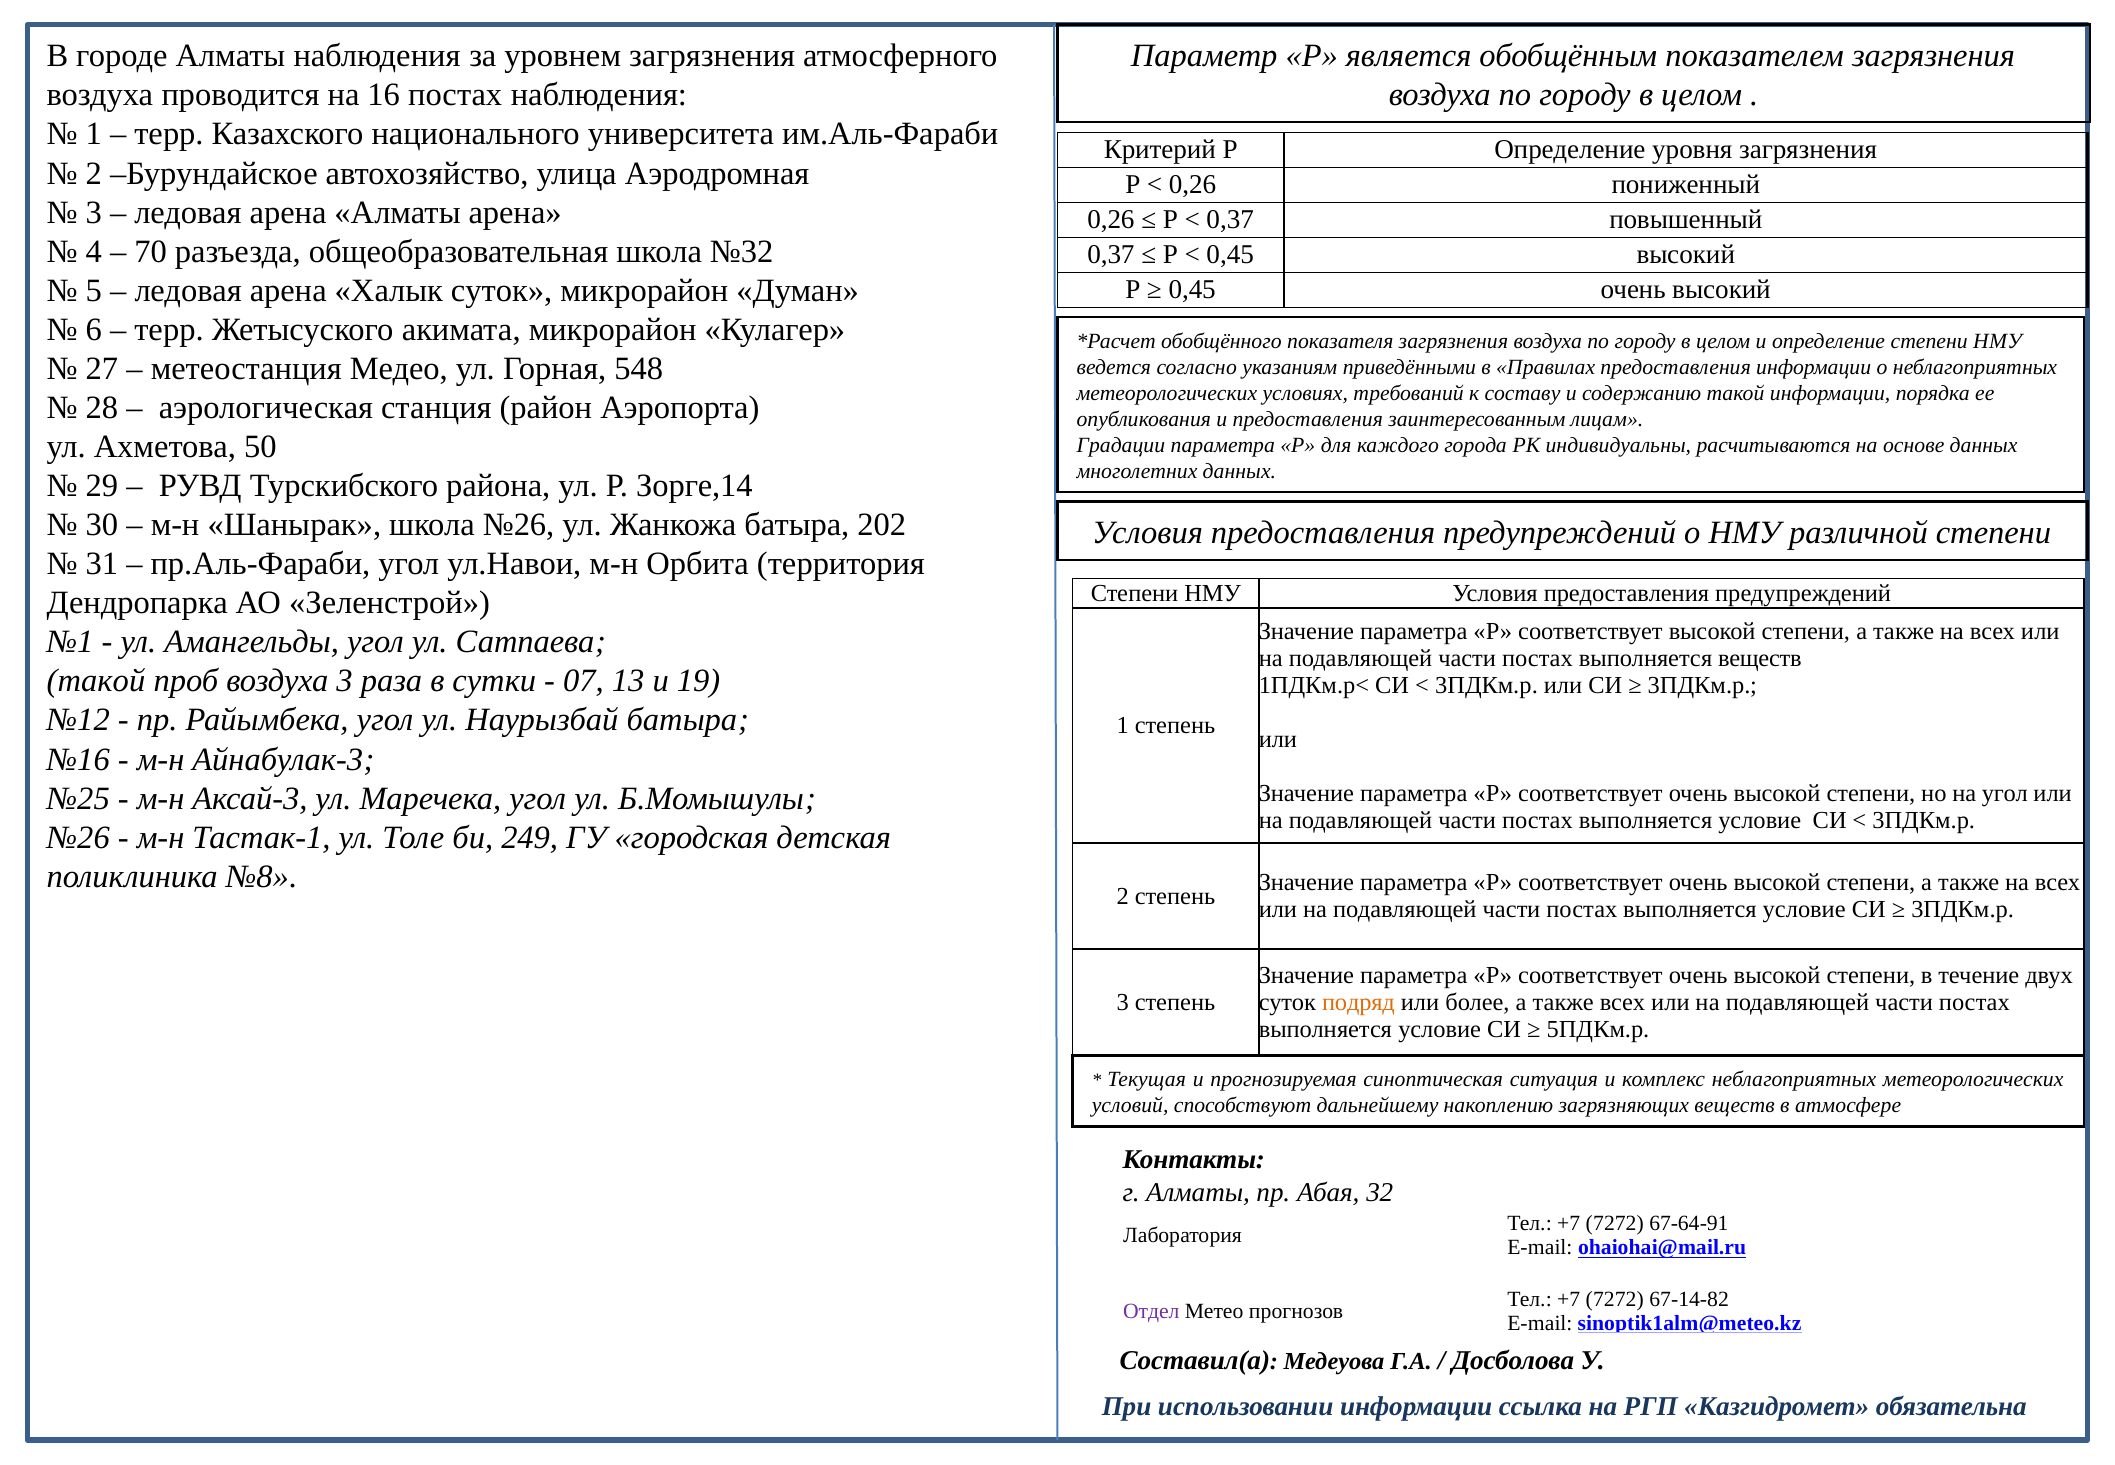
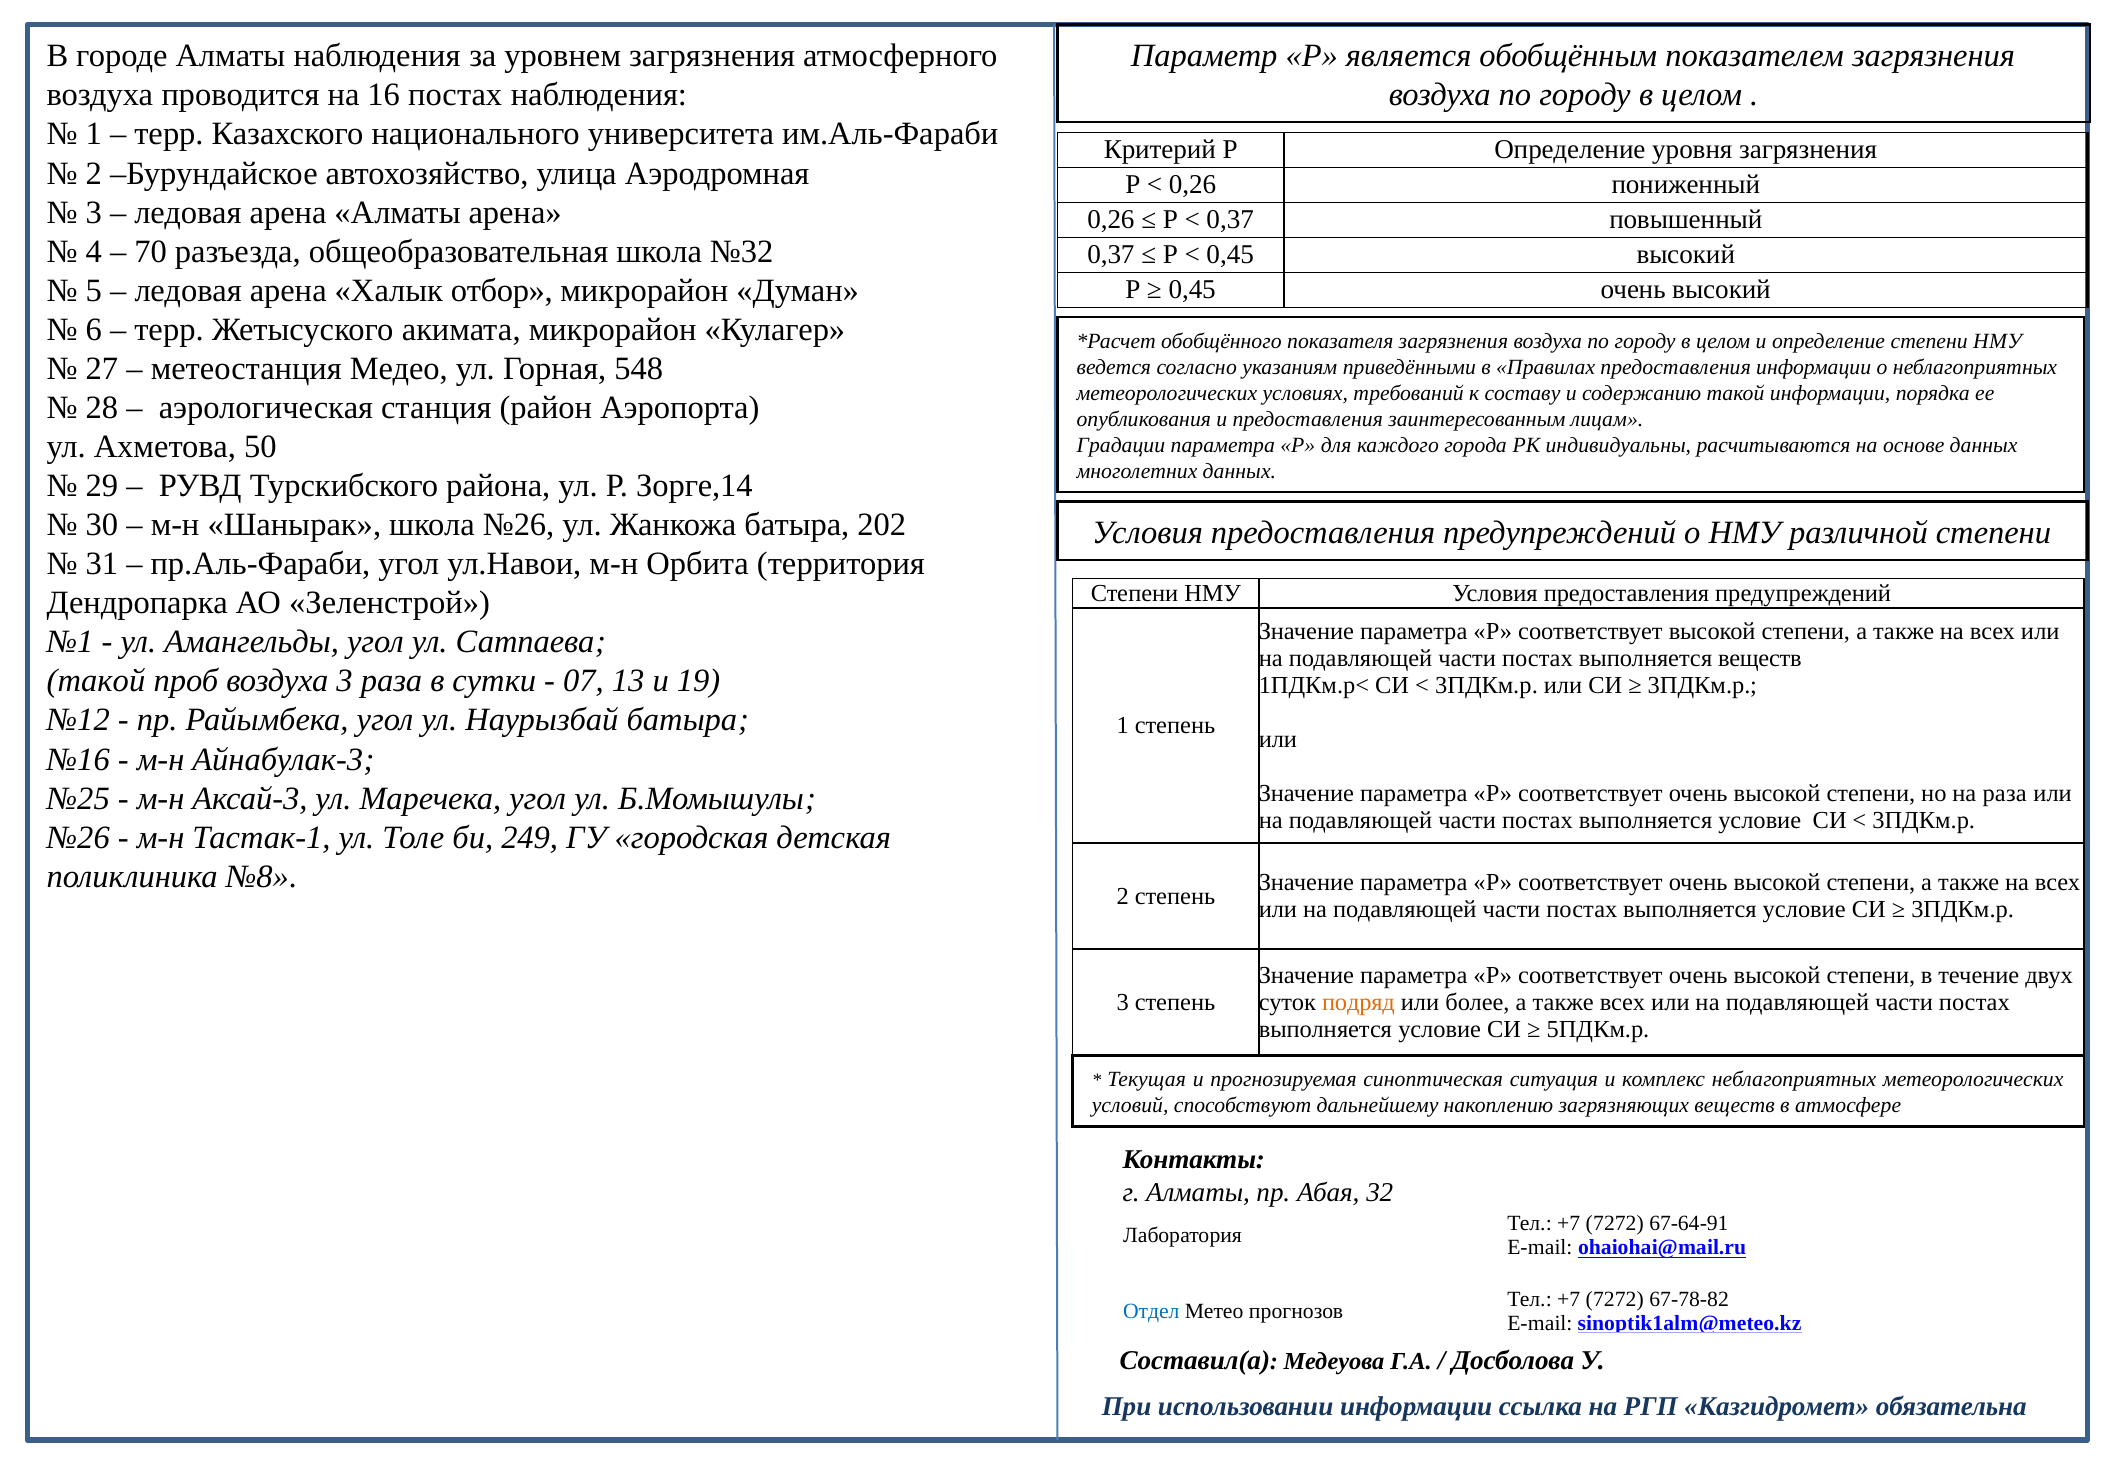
Халык суток: суток -> отбор
на угол: угол -> раза
67-14-82: 67-14-82 -> 67-78-82
Отдел colour: purple -> blue
